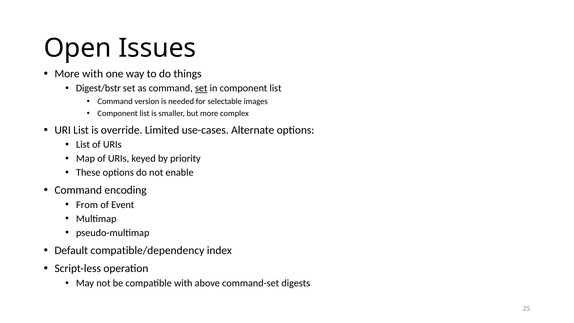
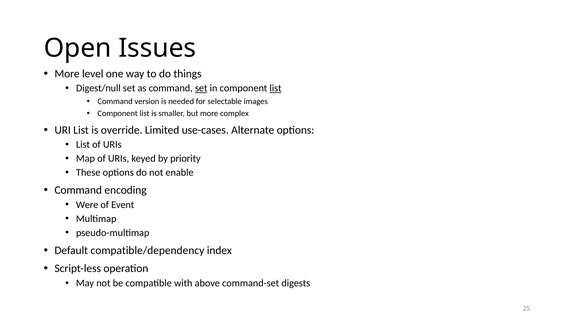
More with: with -> level
Digest/bstr: Digest/bstr -> Digest/null
list at (276, 88) underline: none -> present
From: From -> Were
